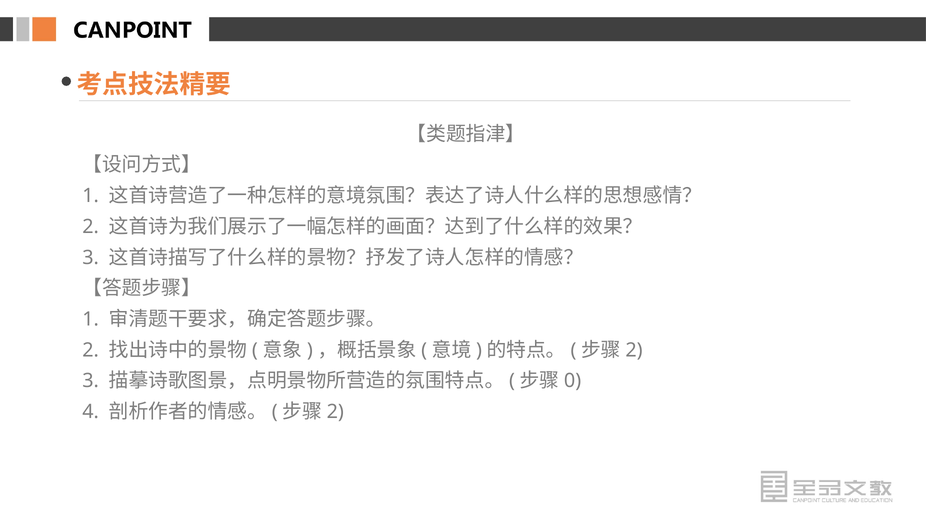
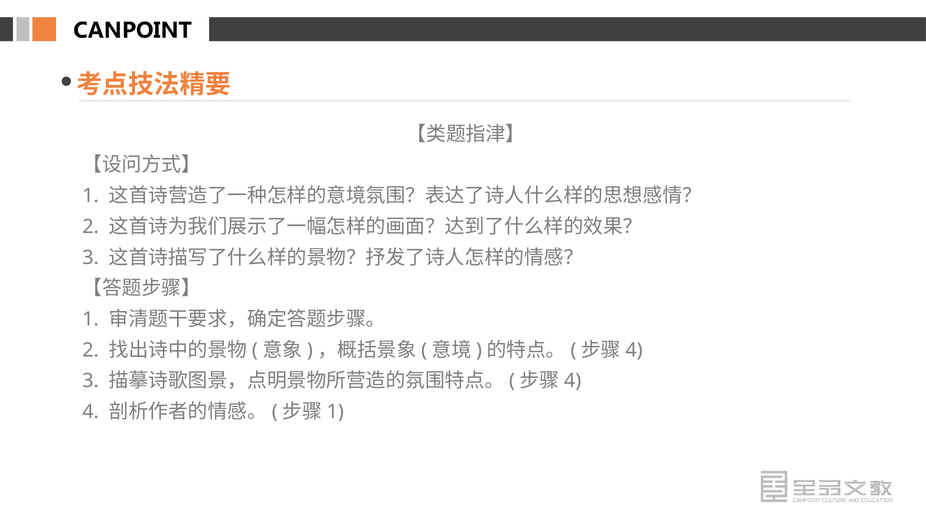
2 at (634, 350): 2 -> 4
0 at (573, 381): 0 -> 4
2 at (335, 412): 2 -> 1
